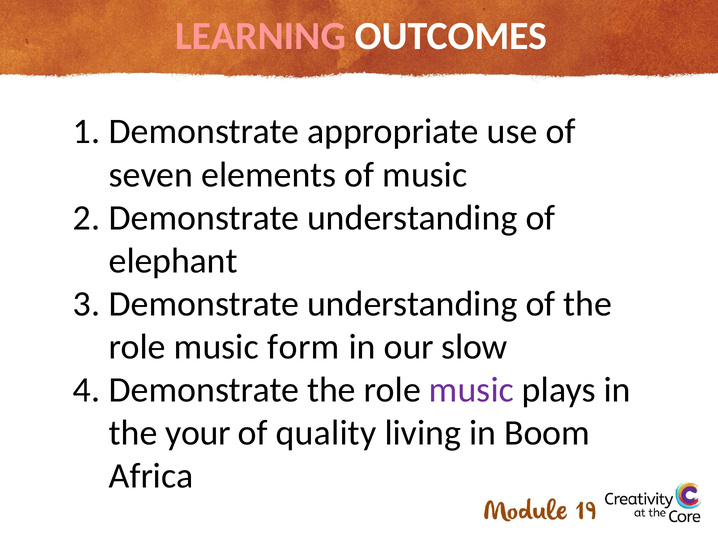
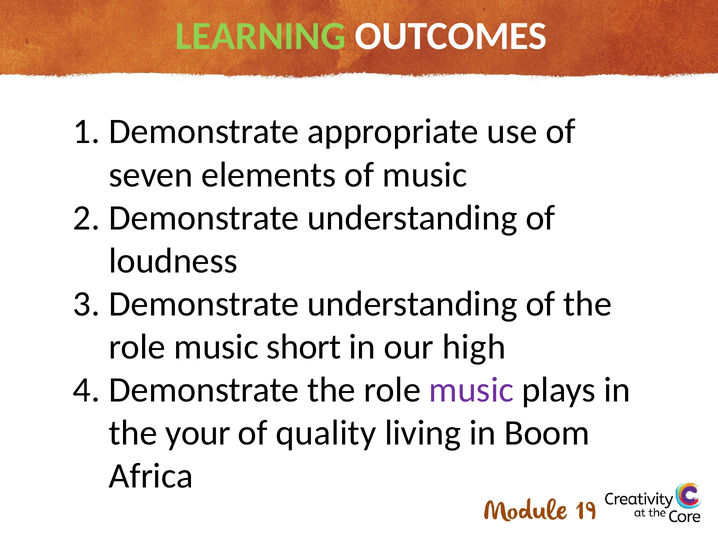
LEARNING colour: pink -> light green
elephant: elephant -> loudness
form: form -> short
slow: slow -> high
